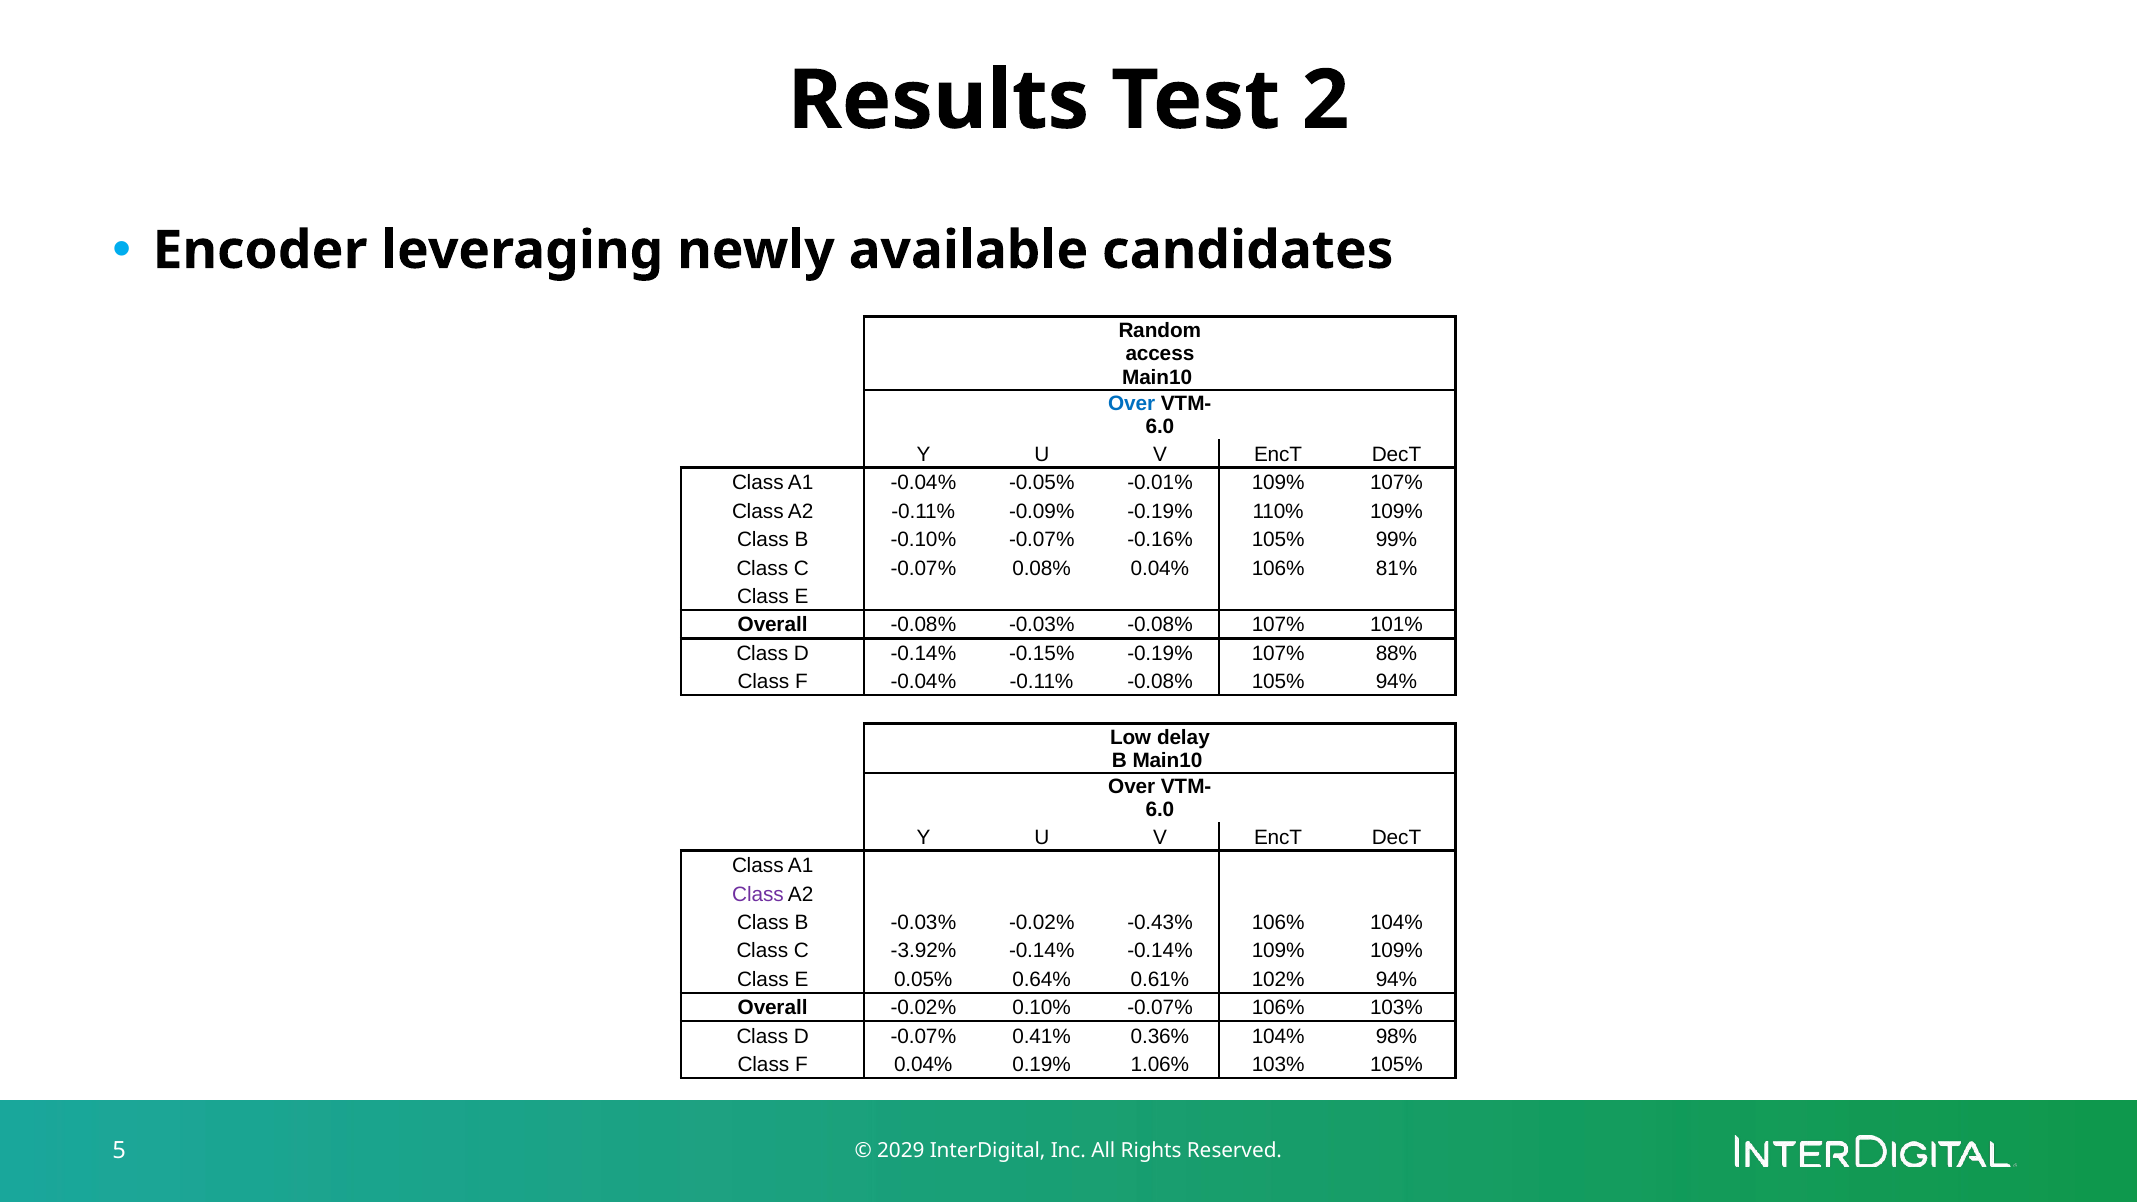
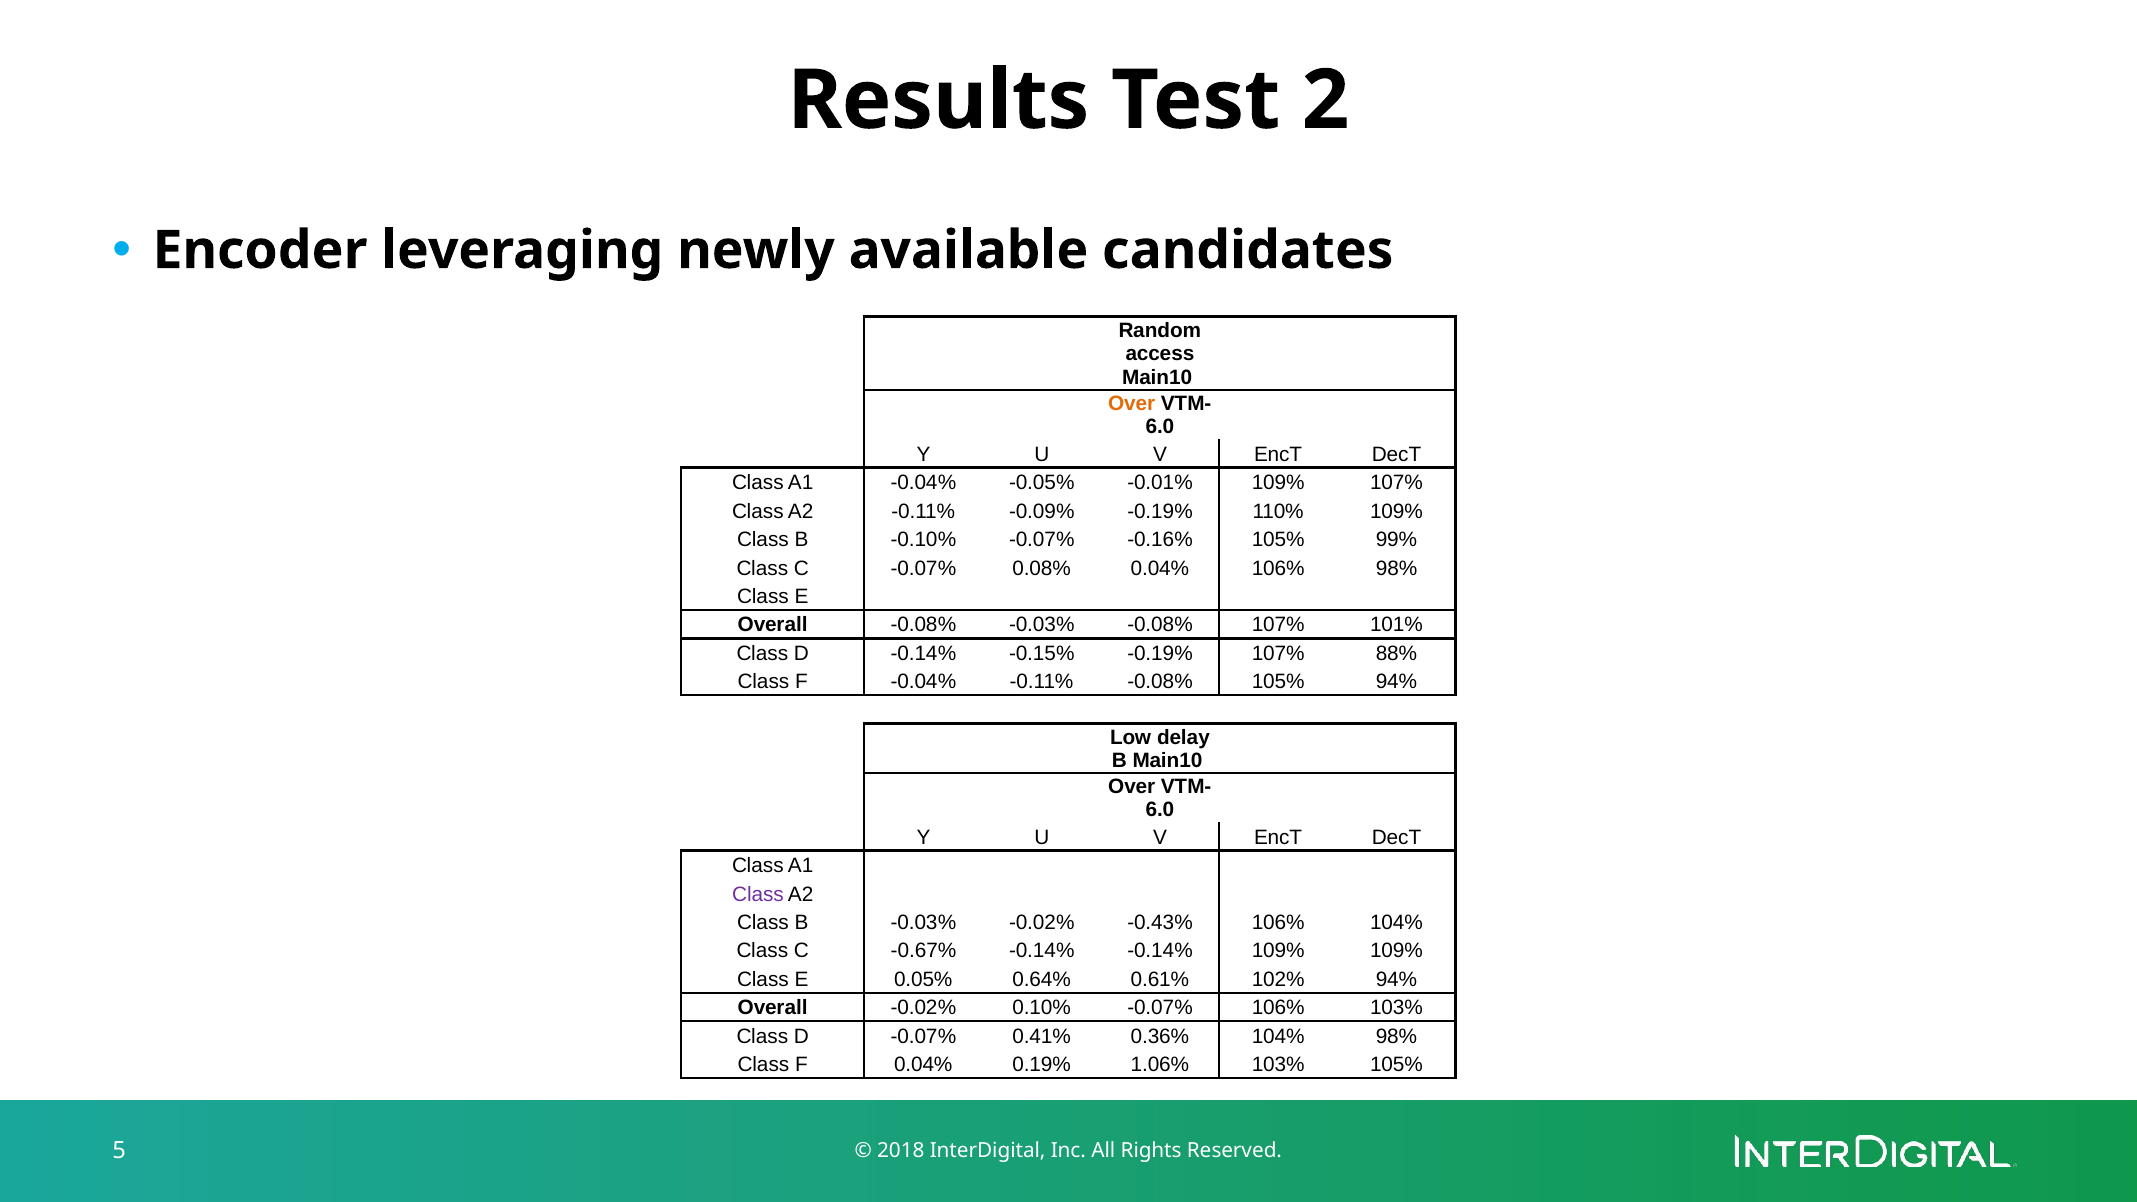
Over at (1132, 404) colour: blue -> orange
106% 81%: 81% -> 98%
-3.92%: -3.92% -> -0.67%
2029: 2029 -> 2018
